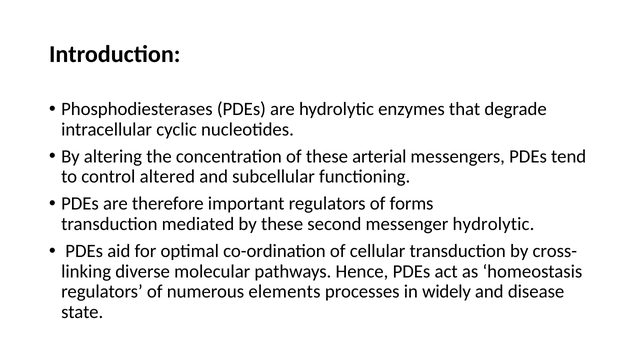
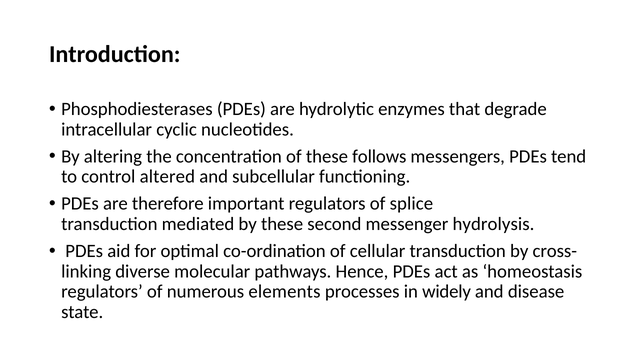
arterial: arterial -> follows
forms: forms -> splice
messenger hydrolytic: hydrolytic -> hydrolysis
